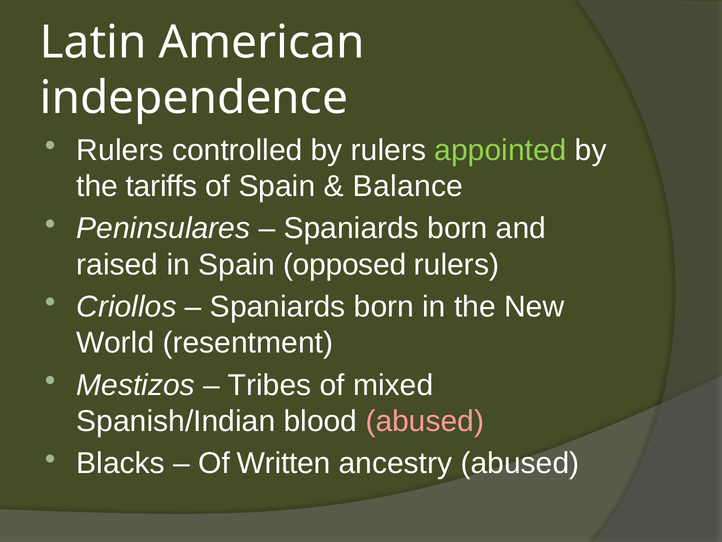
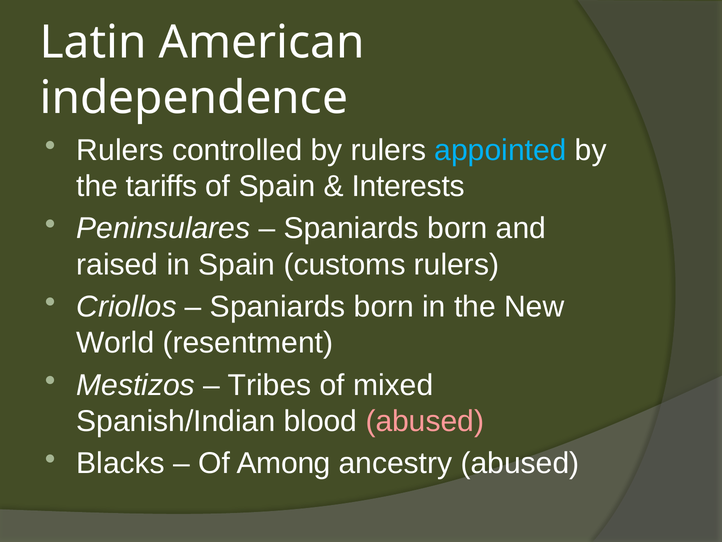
appointed colour: light green -> light blue
Balance: Balance -> Interests
opposed: opposed -> customs
Written: Written -> Among
